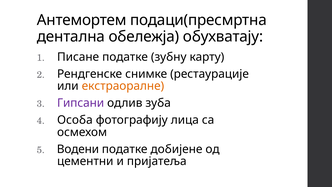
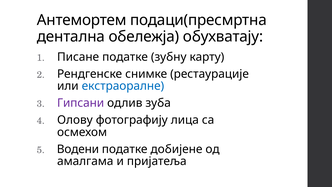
екстраоралне colour: orange -> blue
Особа: Особа -> Олову
цементни: цементни -> амалгама
